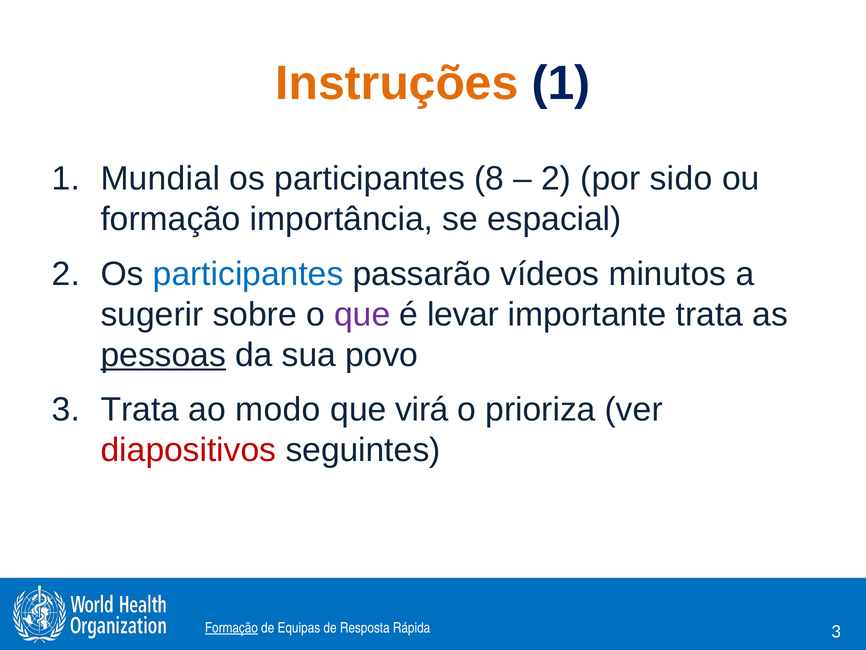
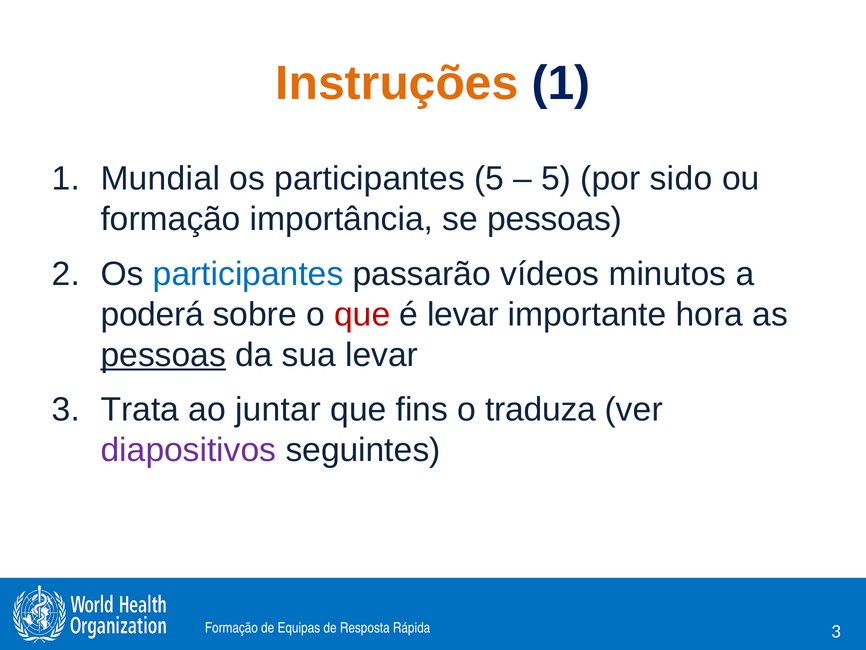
participantes 8: 8 -> 5
2 at (556, 178): 2 -> 5
se espacial: espacial -> pessoas
sugerir: sugerir -> poderá
que at (362, 314) colour: purple -> red
importante trata: trata -> hora
sua povo: povo -> levar
modo: modo -> juntar
virá: virá -> fins
prioriza: prioriza -> traduza
diapositivos colour: red -> purple
Formação at (231, 627) underline: present -> none
